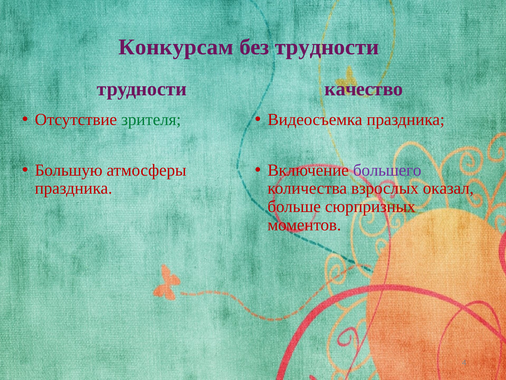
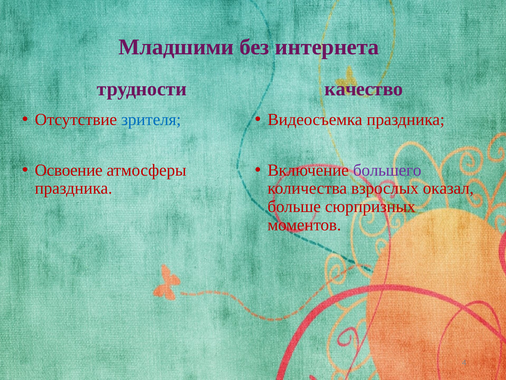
Конкурсам: Конкурсам -> Младшими
без трудности: трудности -> интернета
зрителя colour: green -> blue
Большую: Большую -> Освоение
